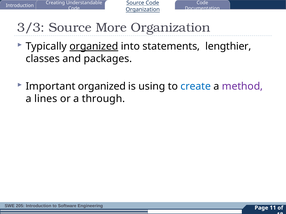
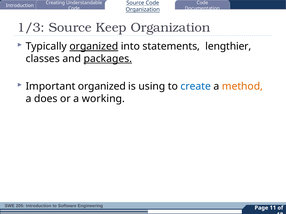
3/3: 3/3 -> 1/3
More: More -> Keep
packages underline: none -> present
method colour: purple -> orange
lines: lines -> does
through: through -> working
